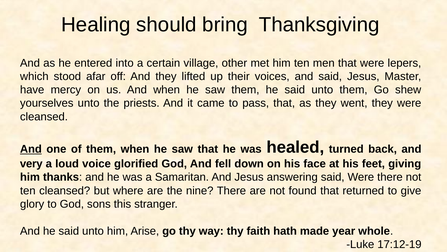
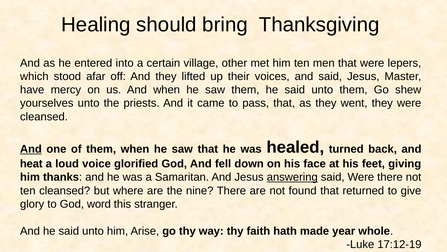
very: very -> heat
answering underline: none -> present
sons: sons -> word
